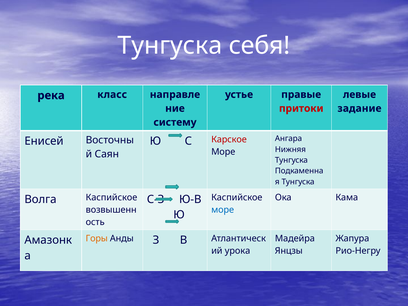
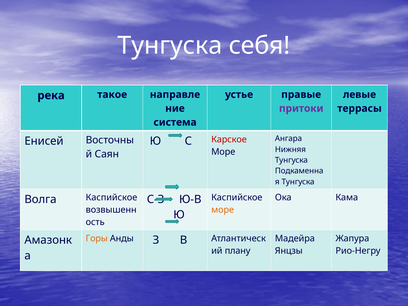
класс: класс -> такое
притоки colour: red -> purple
задание: задание -> террасы
систему: систему -> система
море at (223, 210) colour: blue -> orange
урока: урока -> плану
